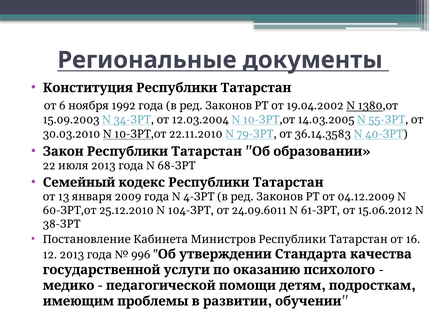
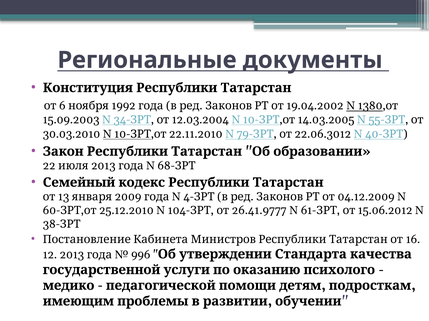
36.14.3583: 36.14.3583 -> 22.06.3012
24.09.6011: 24.09.6011 -> 26.41.9777
